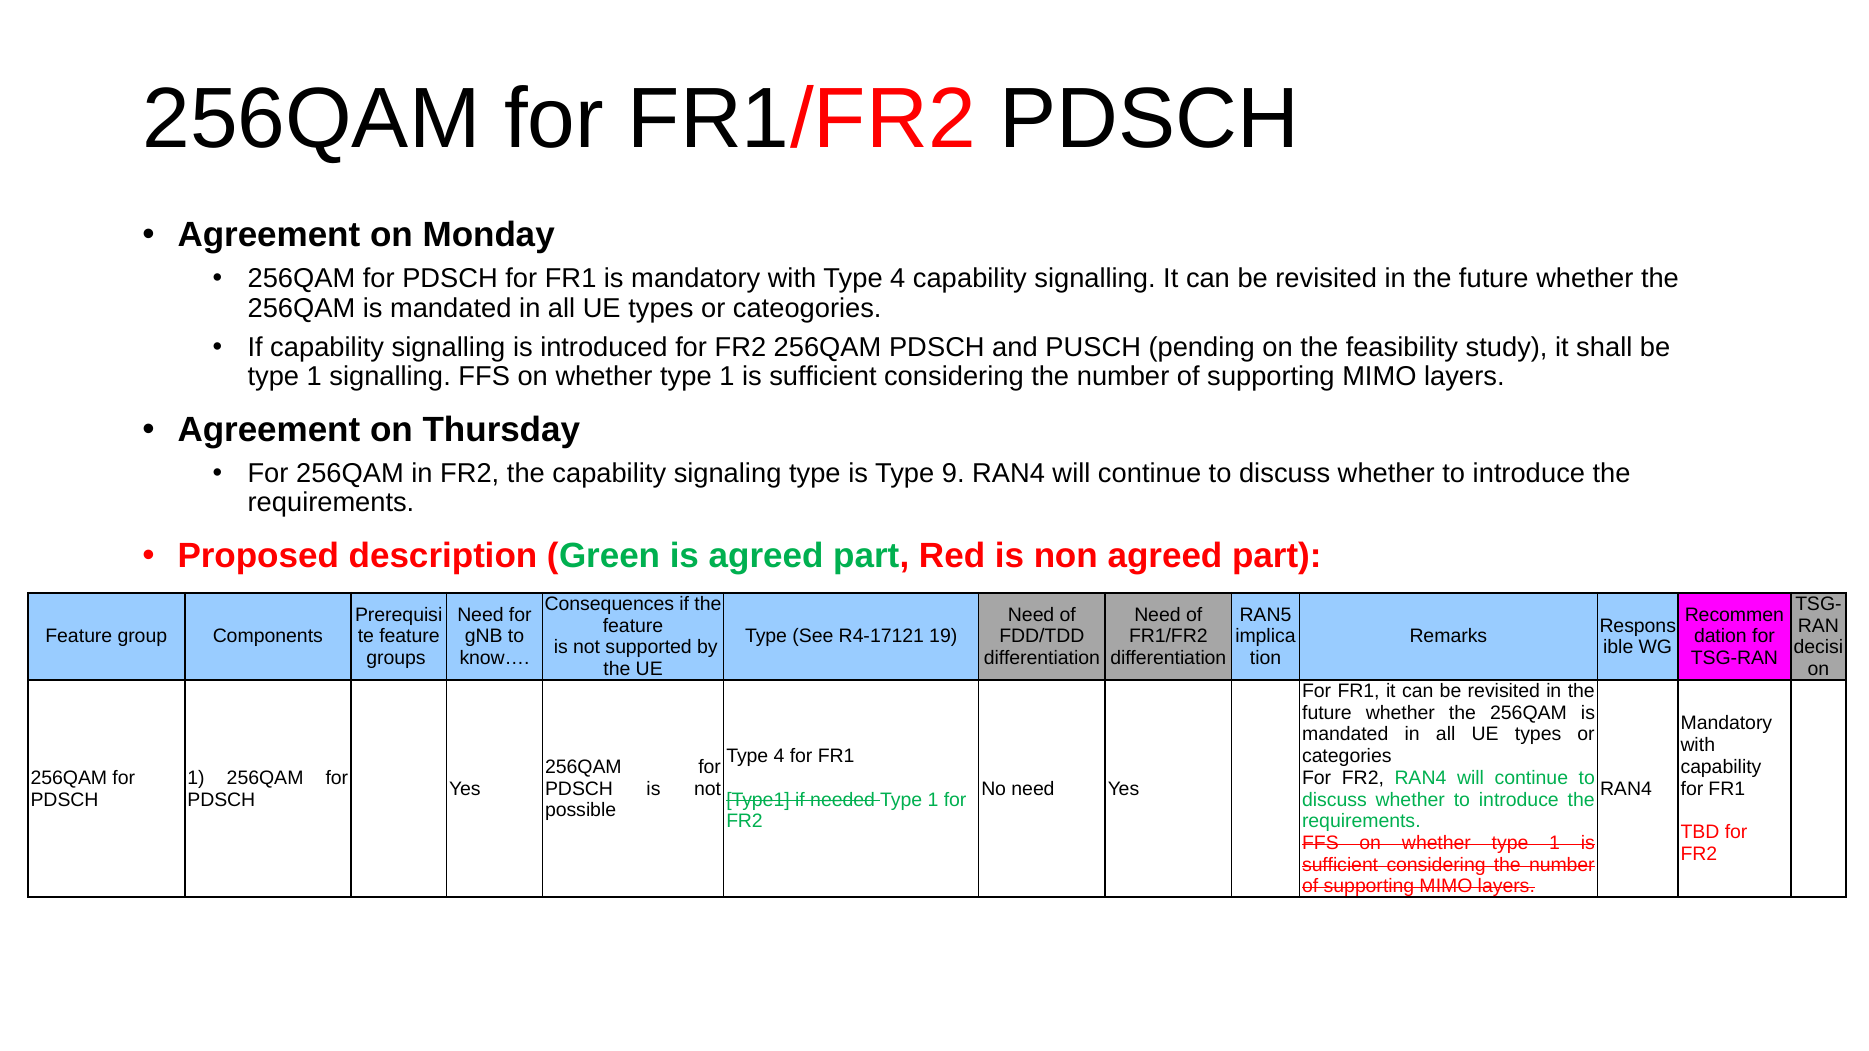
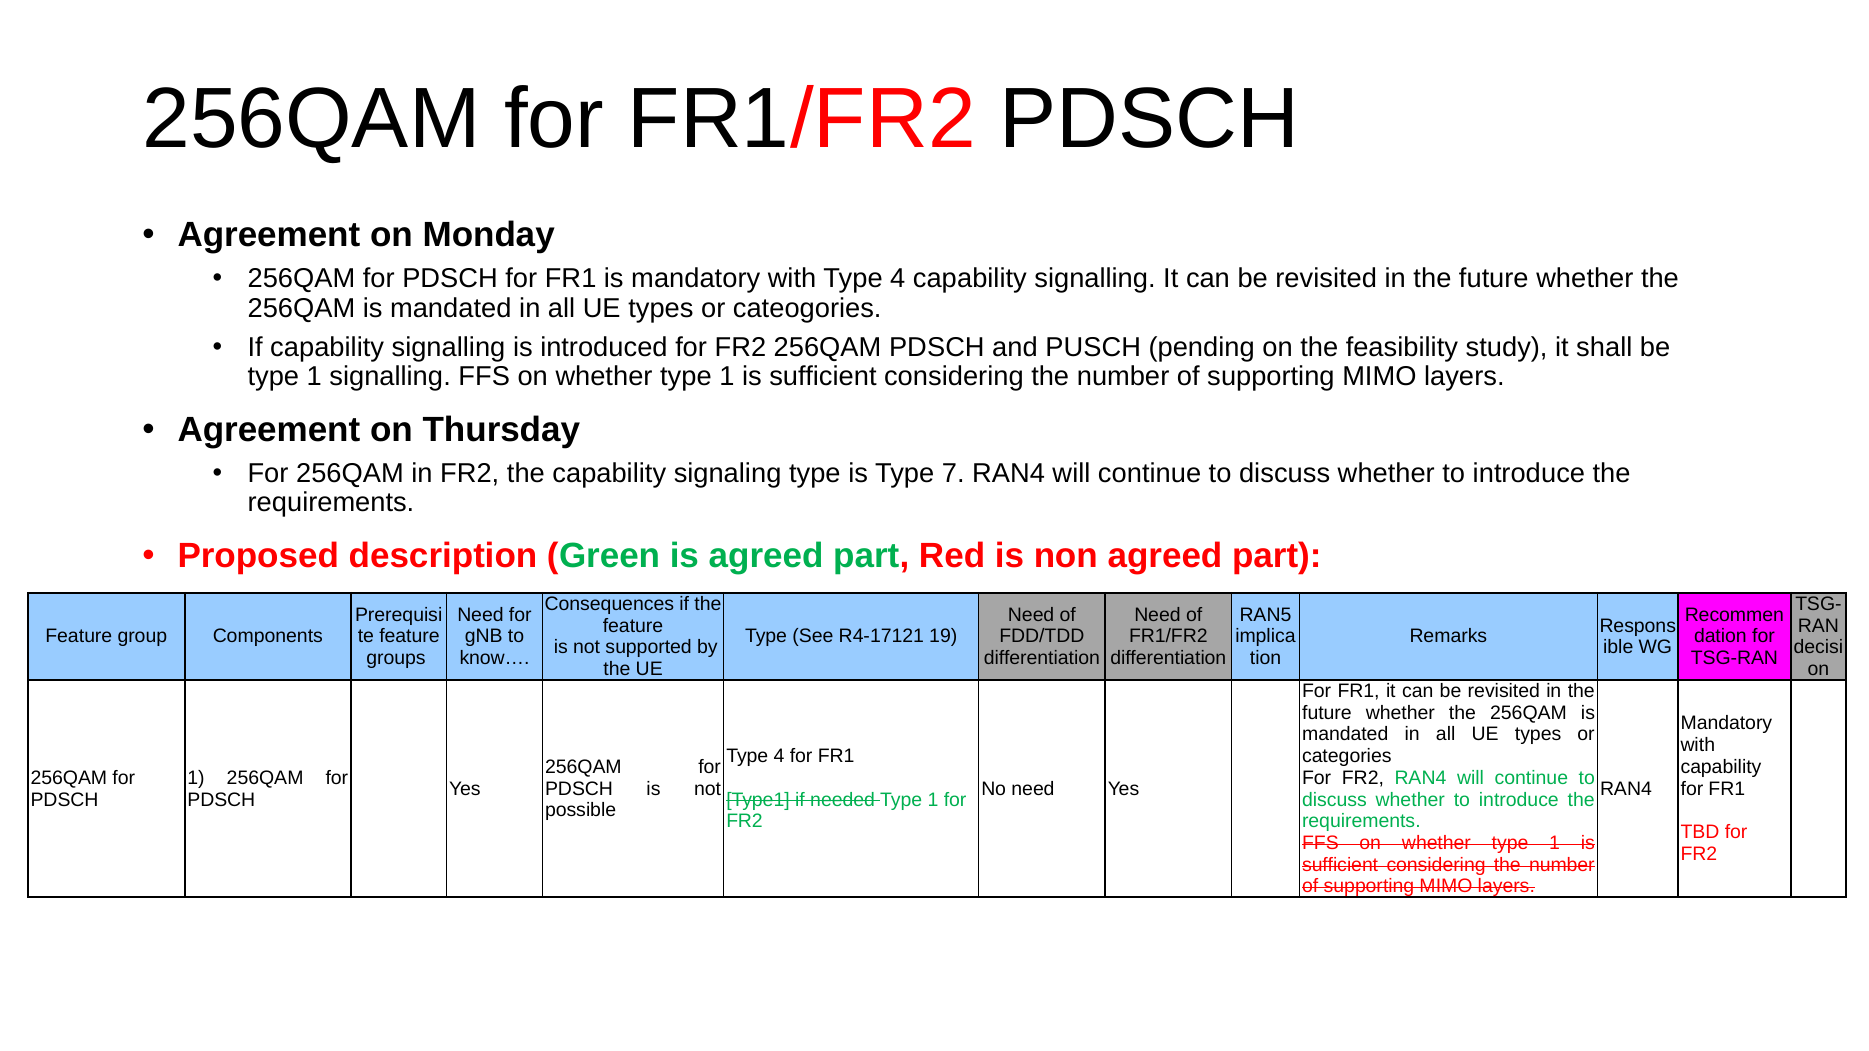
9: 9 -> 7
